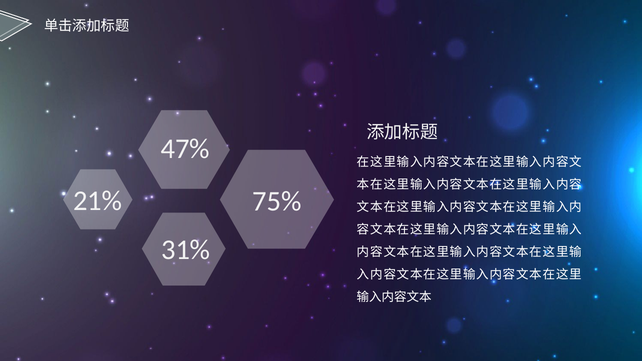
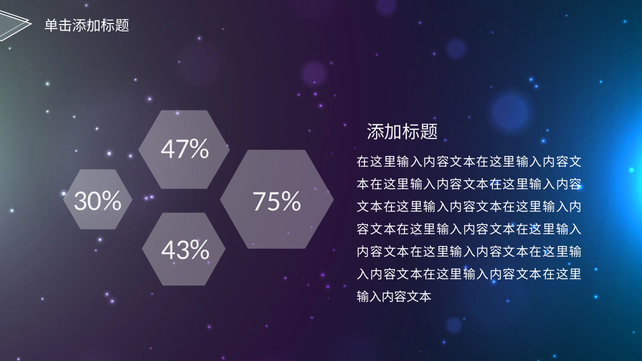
21%: 21% -> 30%
31%: 31% -> 43%
